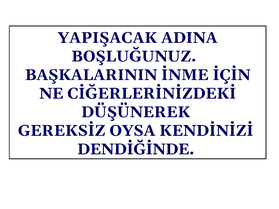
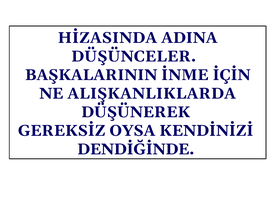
YAPIŞACAK: YAPIŞACAK -> HİZASINDA
BOŞLUĞUNUZ: BOŞLUĞUNUZ -> DÜŞÜNCELER
CİĞERLERİNİZDEKİ: CİĞERLERİNİZDEKİ -> ALIŞKANLIKLARDA
